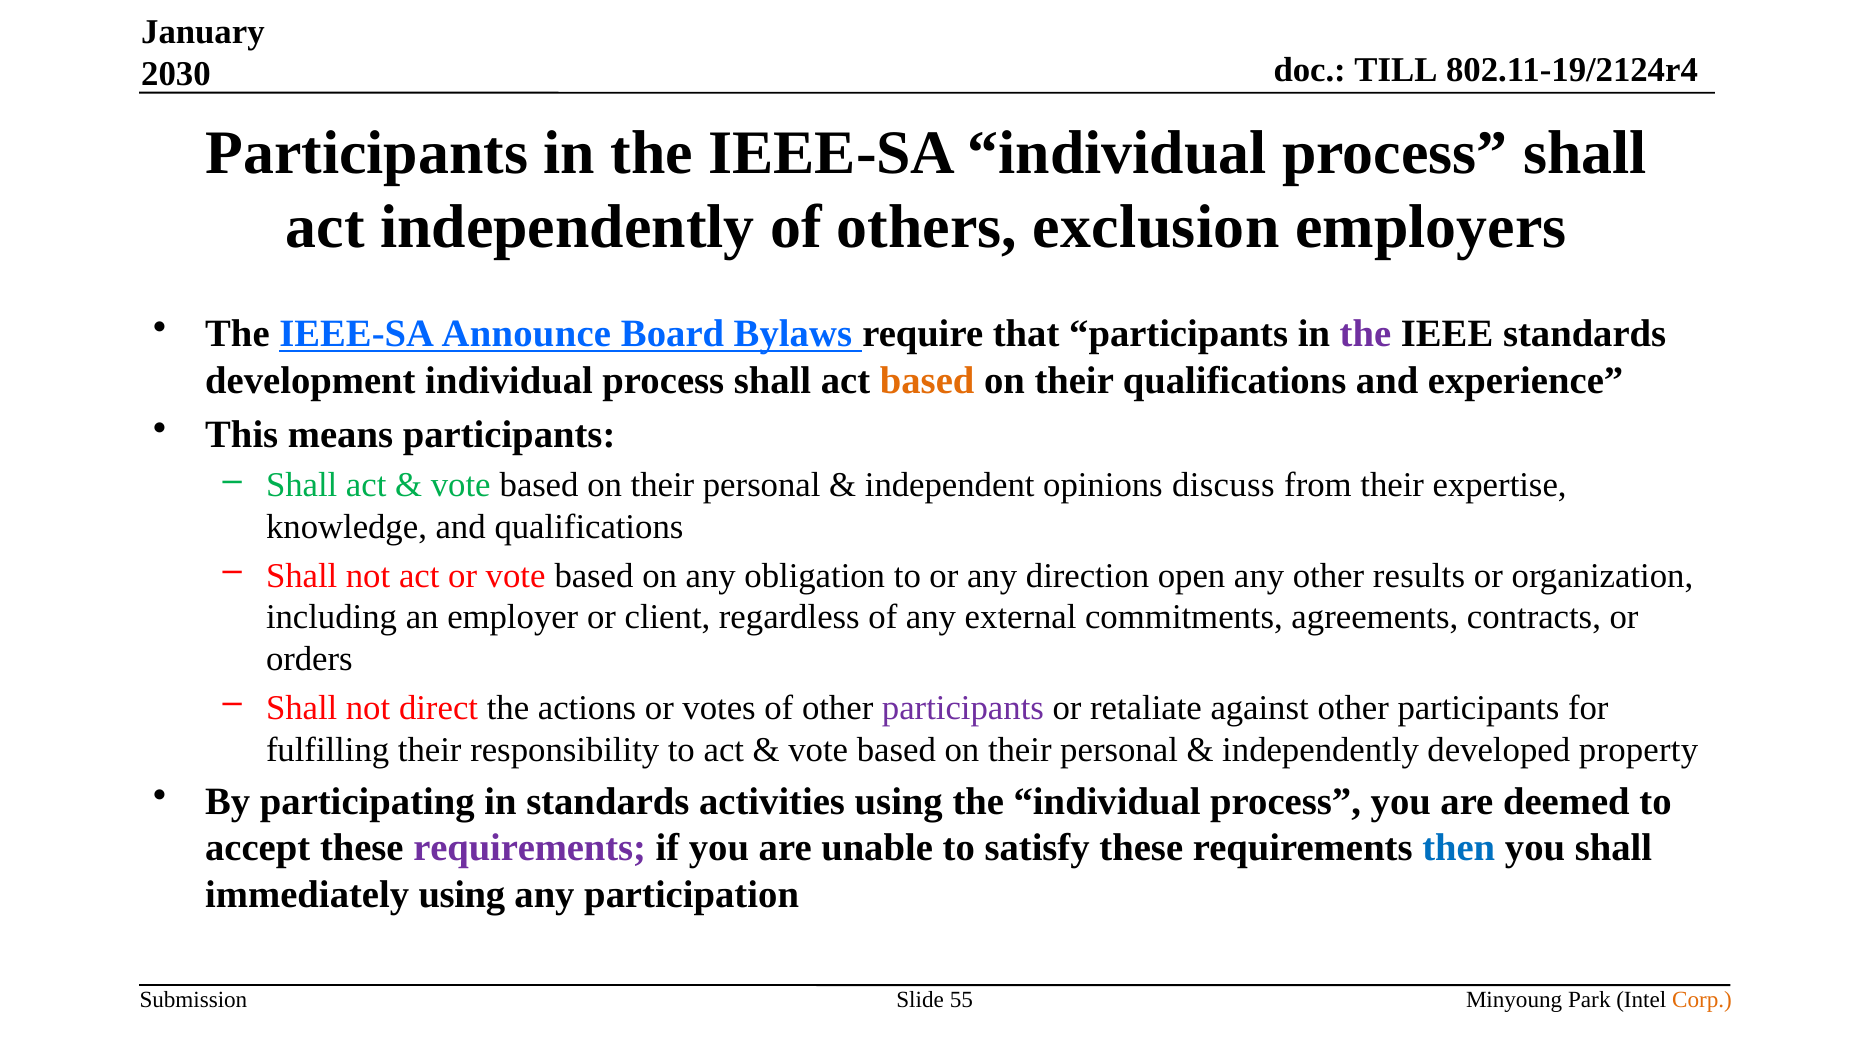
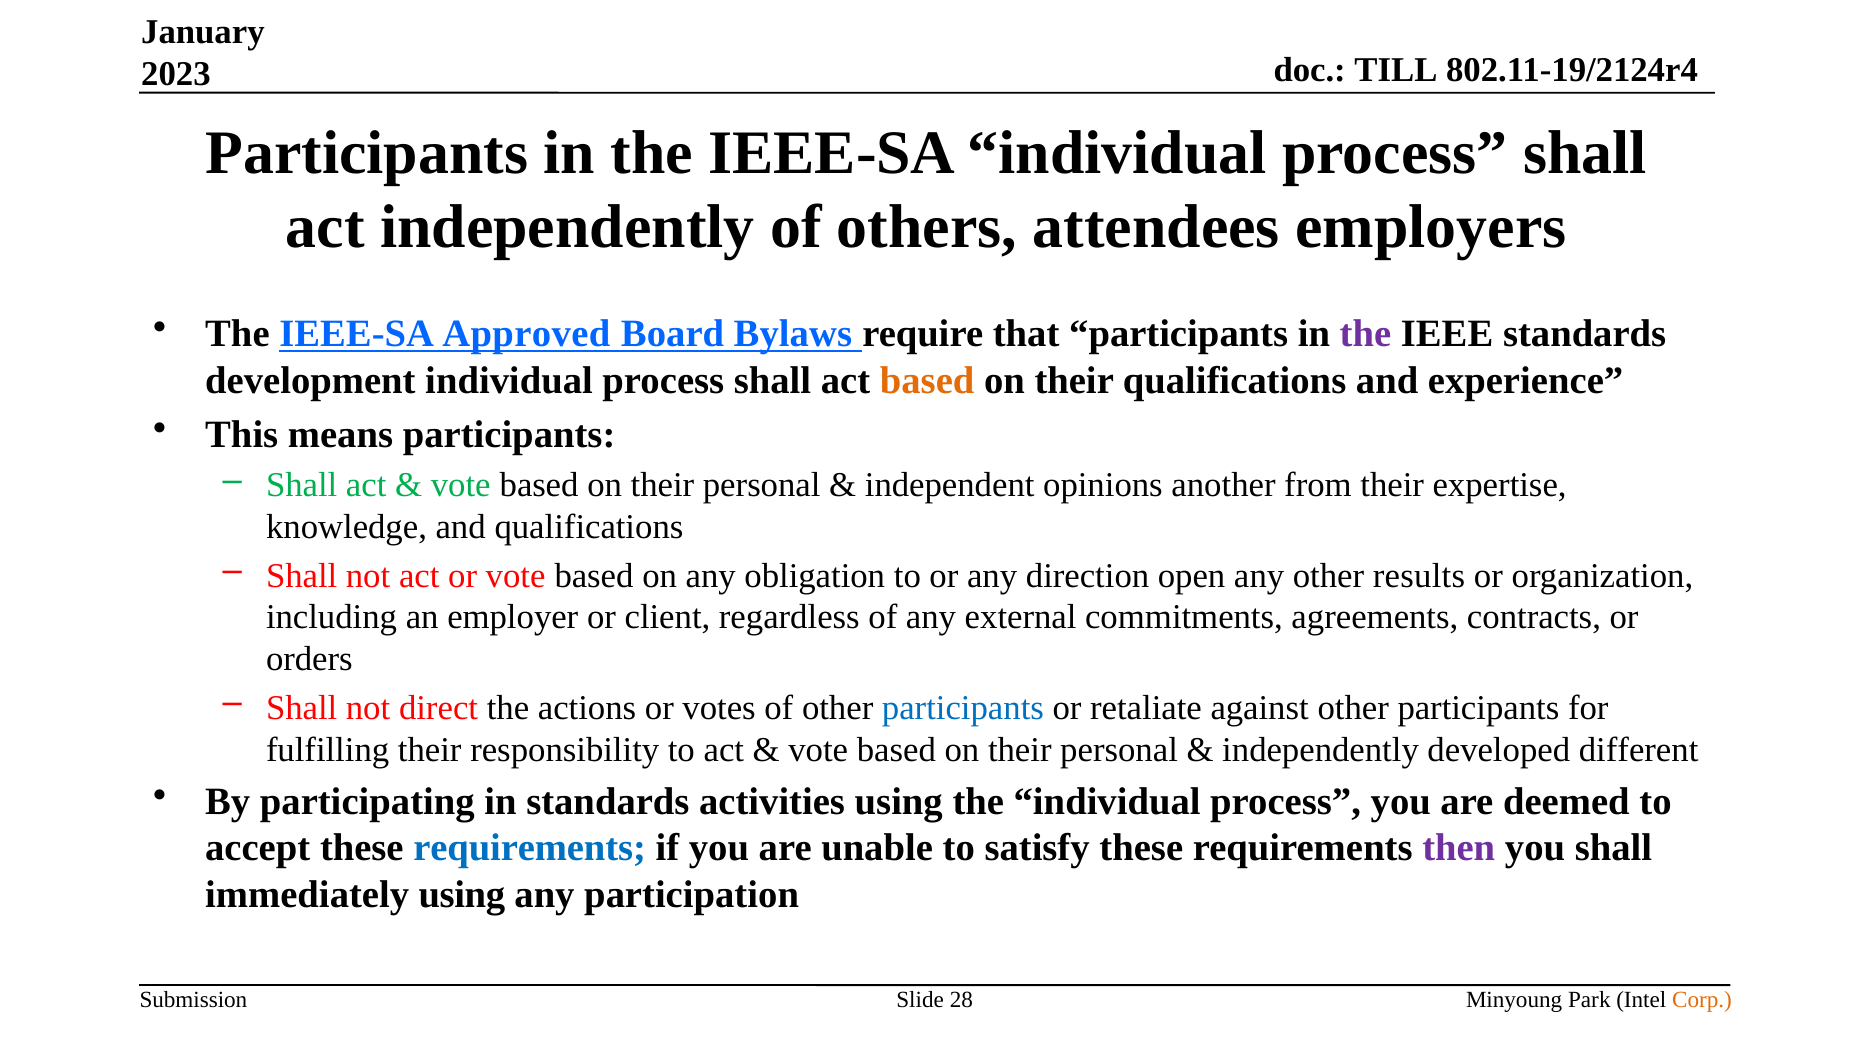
2030: 2030 -> 2023
exclusion: exclusion -> attendees
Announce: Announce -> Approved
discuss: discuss -> another
participants at (963, 708) colour: purple -> blue
property: property -> different
requirements at (530, 848) colour: purple -> blue
then colour: blue -> purple
55: 55 -> 28
